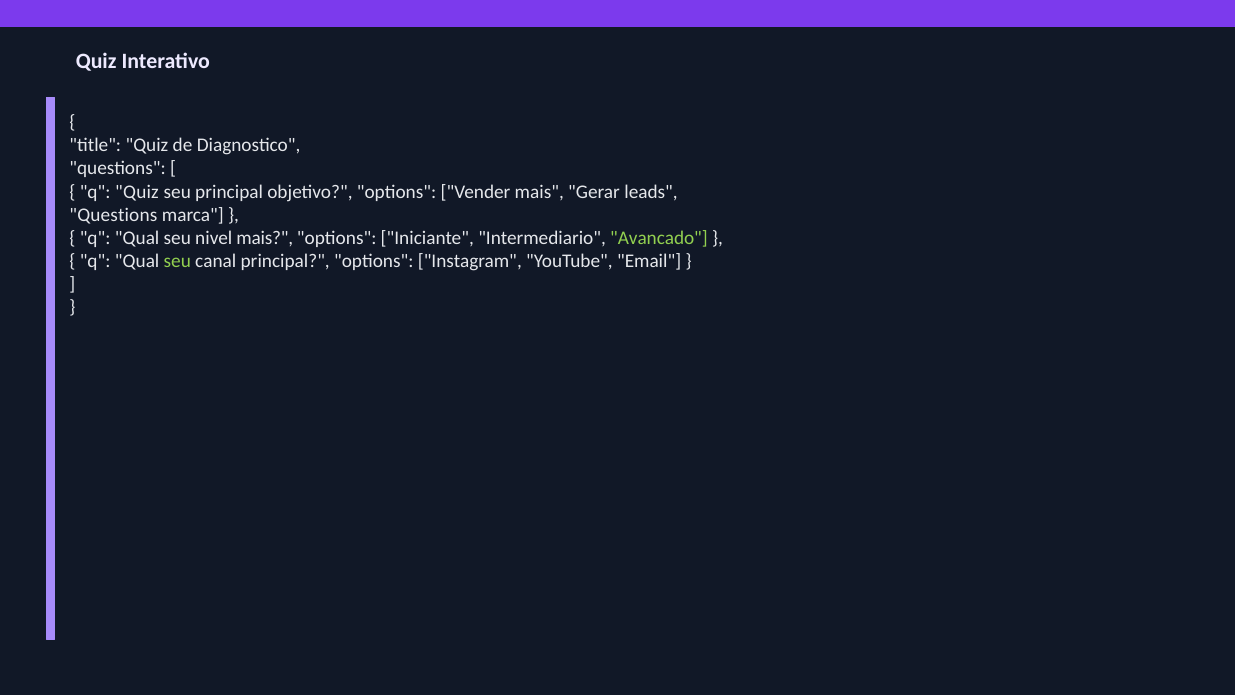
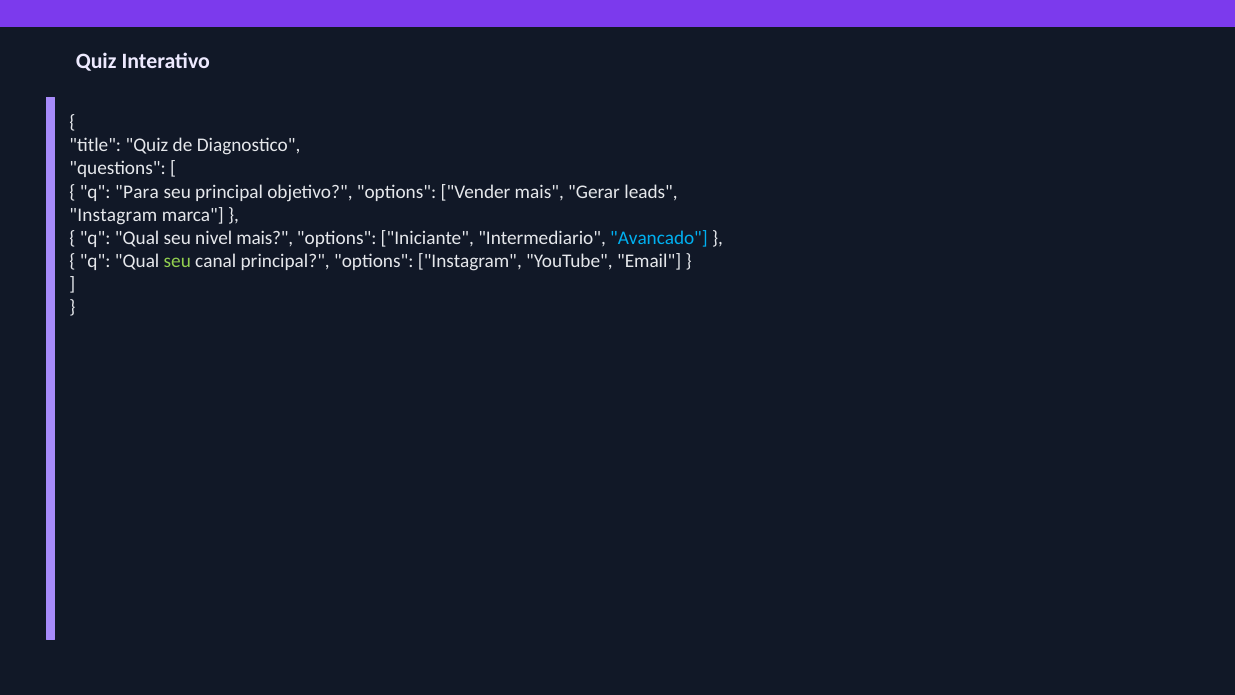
q Quiz: Quiz -> Para
Questions at (113, 215): Questions -> Instagram
Avancado colour: light green -> light blue
